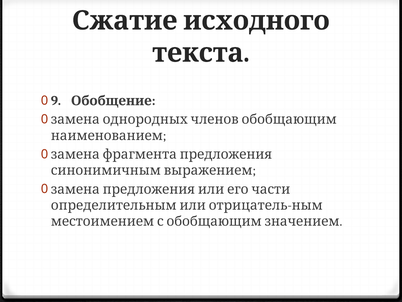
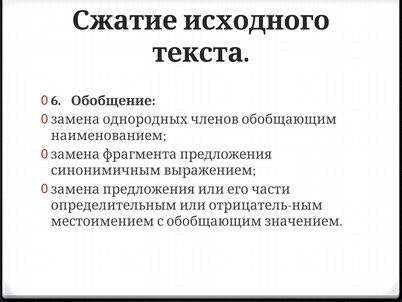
9: 9 -> 6
